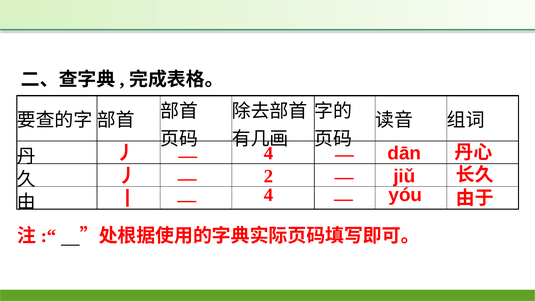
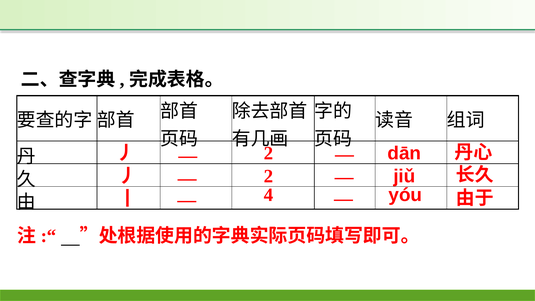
4 at (269, 153): 4 -> 2
